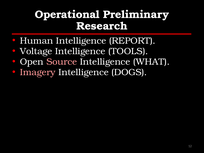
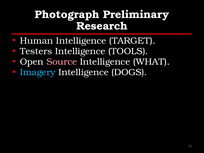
Operational: Operational -> Photograph
REPORT: REPORT -> TARGET
Voltage: Voltage -> Testers
Imagery colour: pink -> light blue
